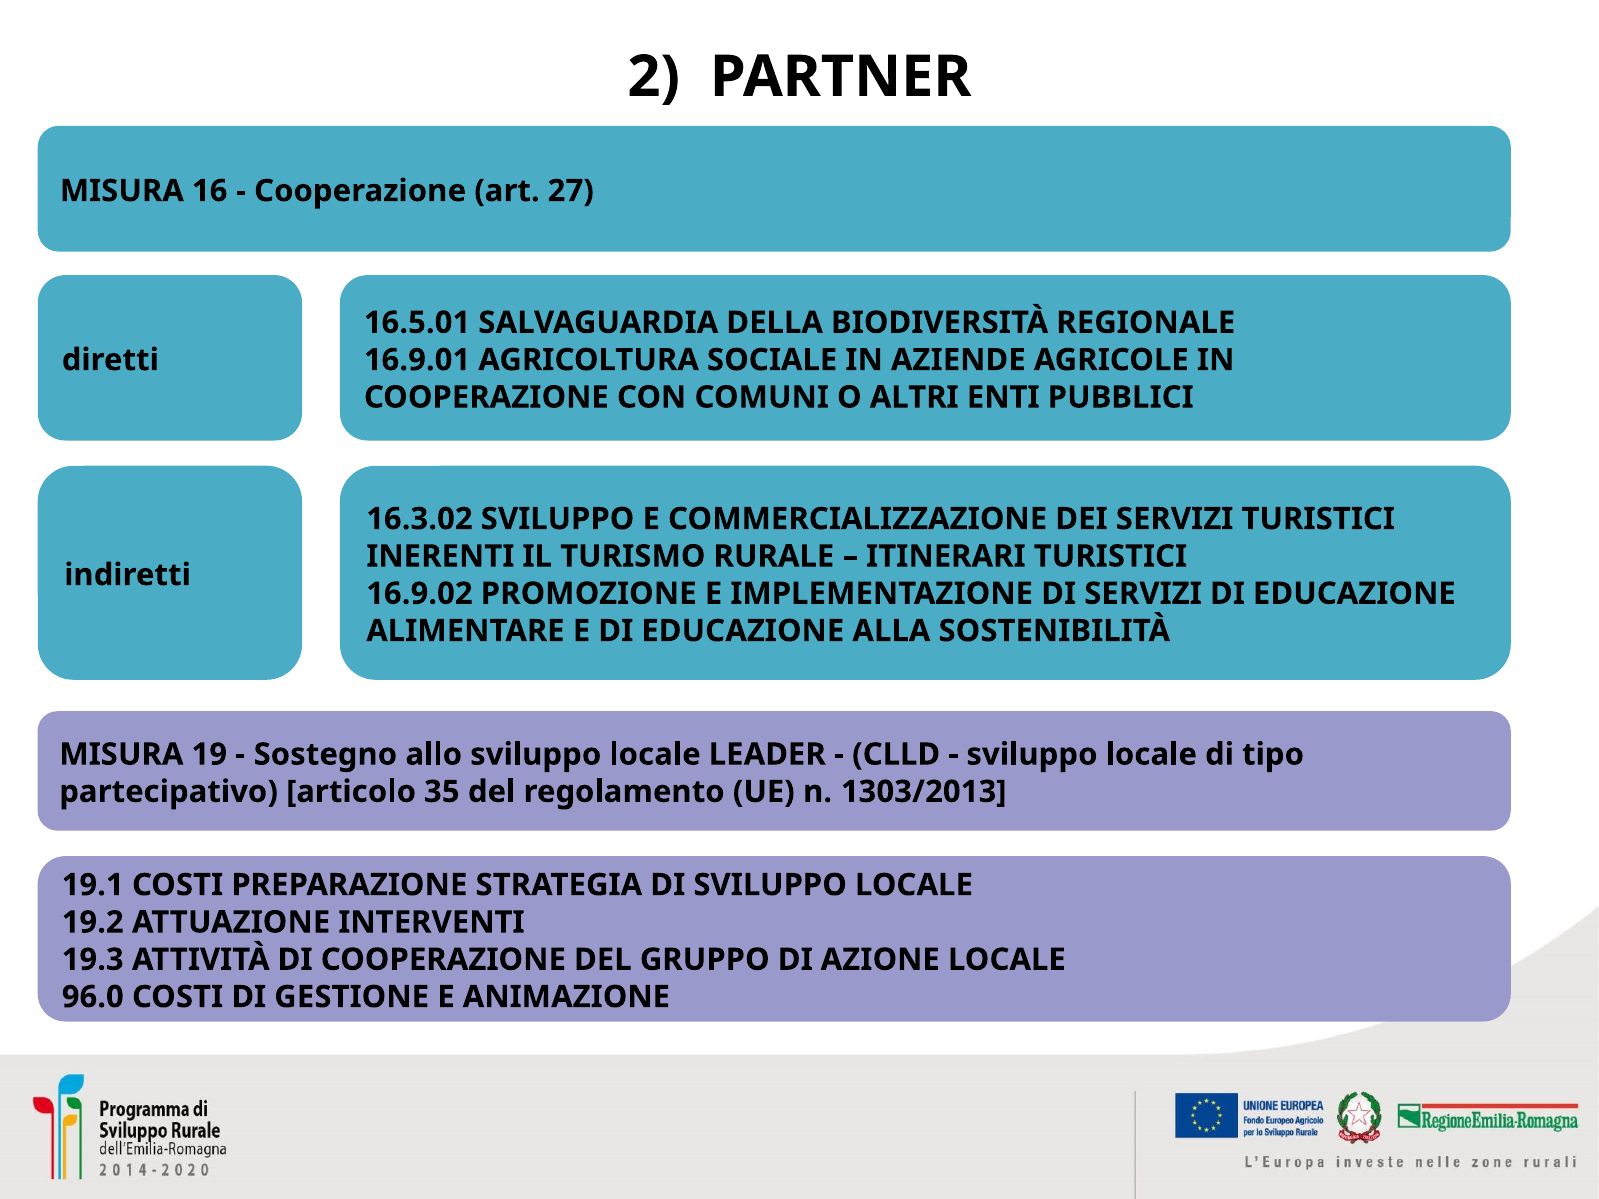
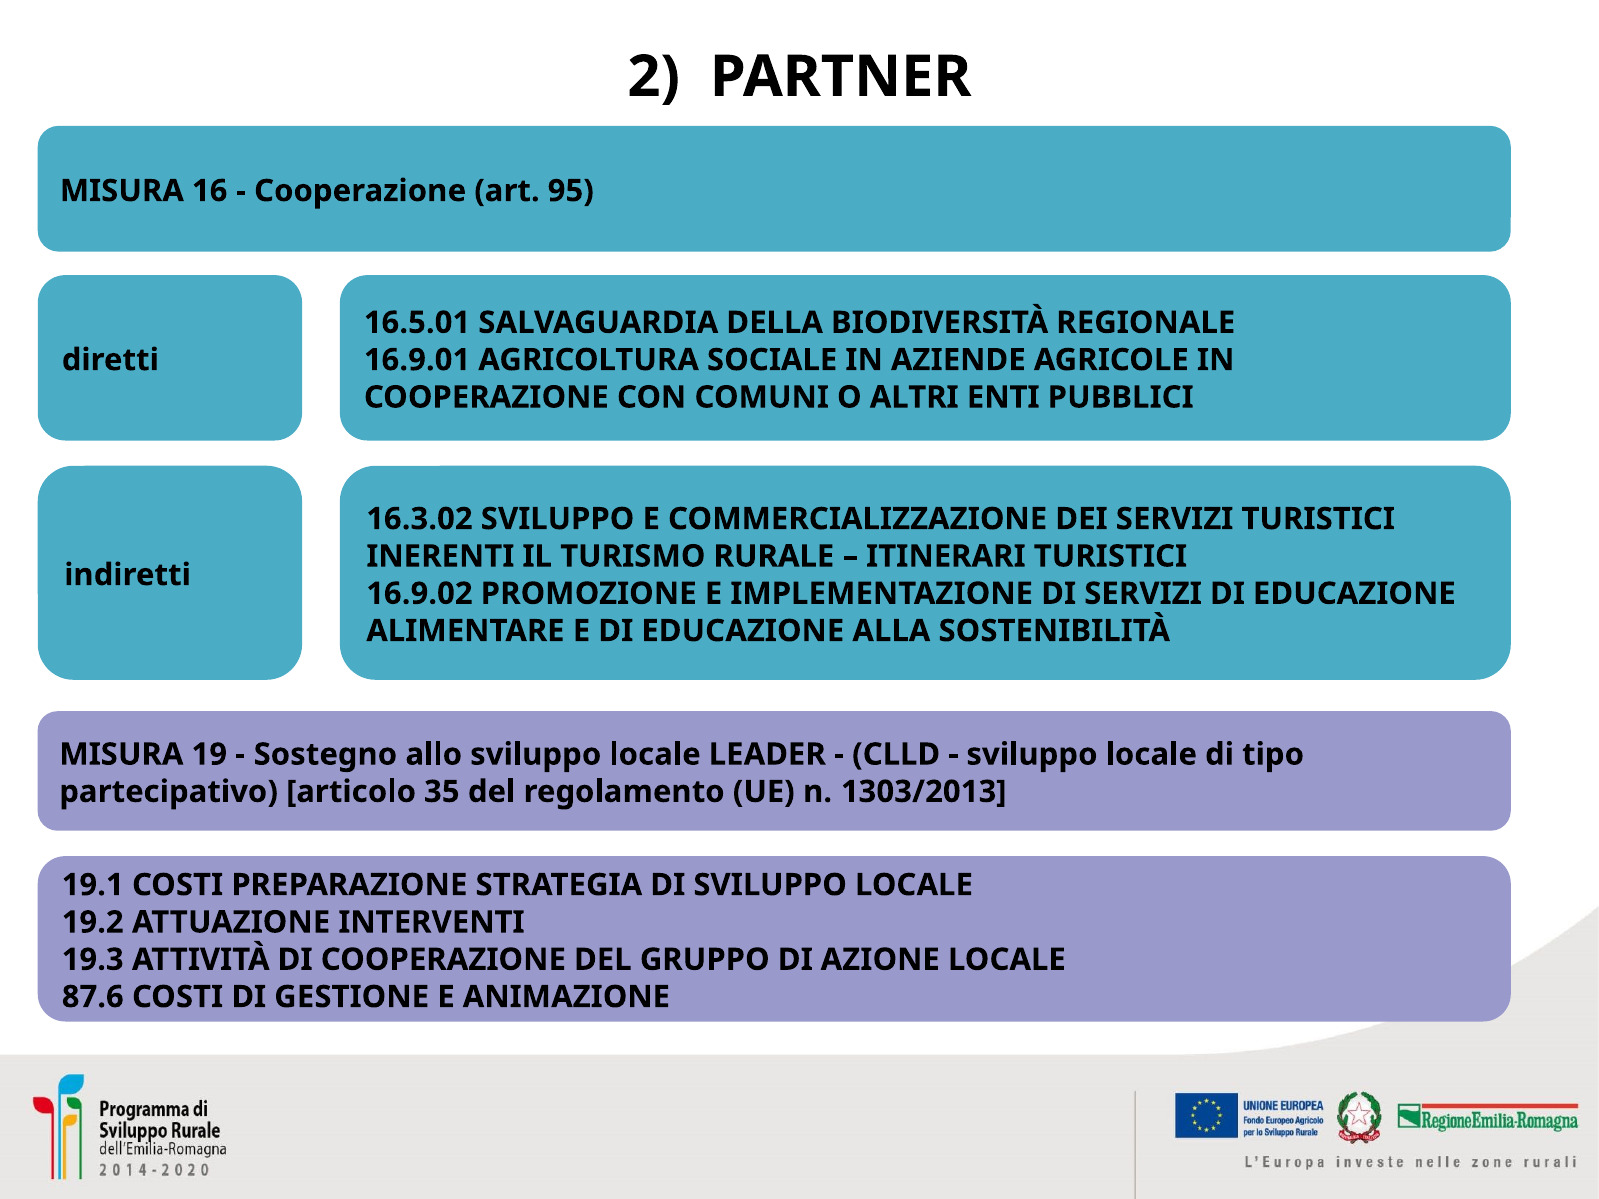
27: 27 -> 95
96.0: 96.0 -> 87.6
